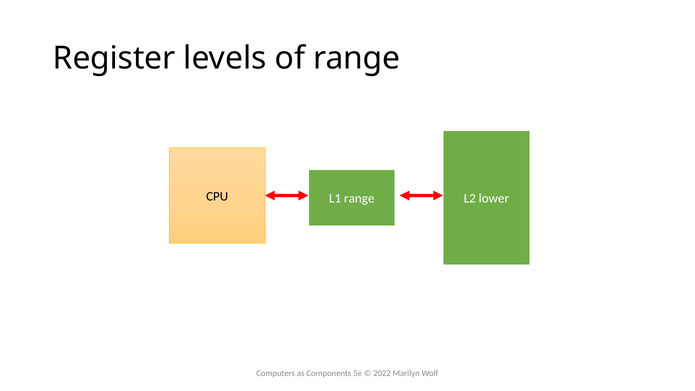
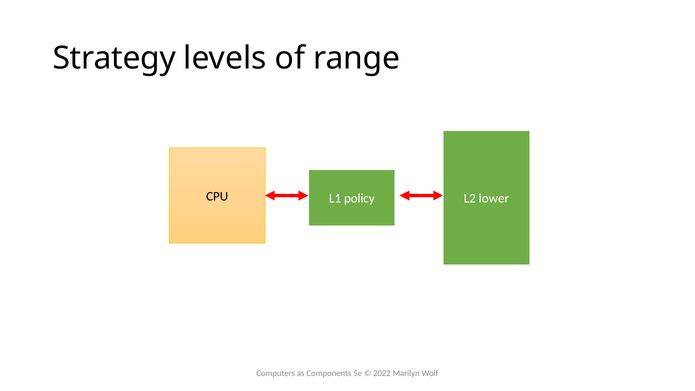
Register: Register -> Strategy
L1 range: range -> policy
